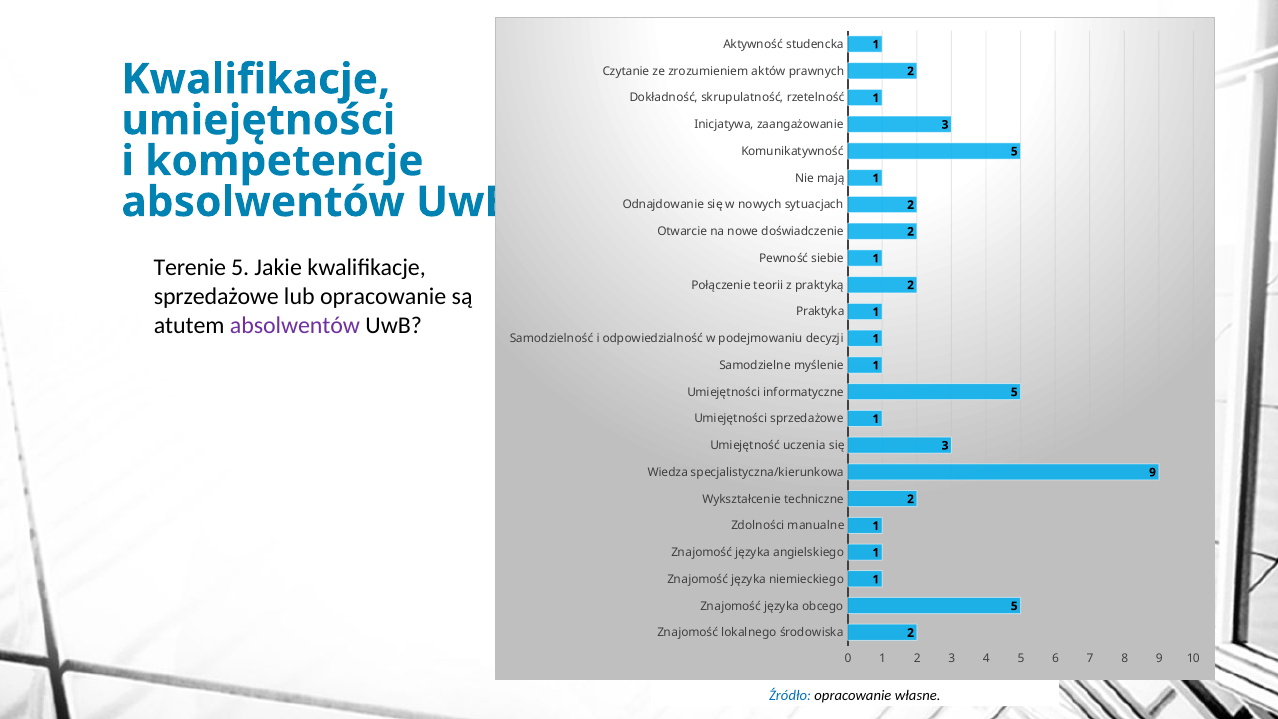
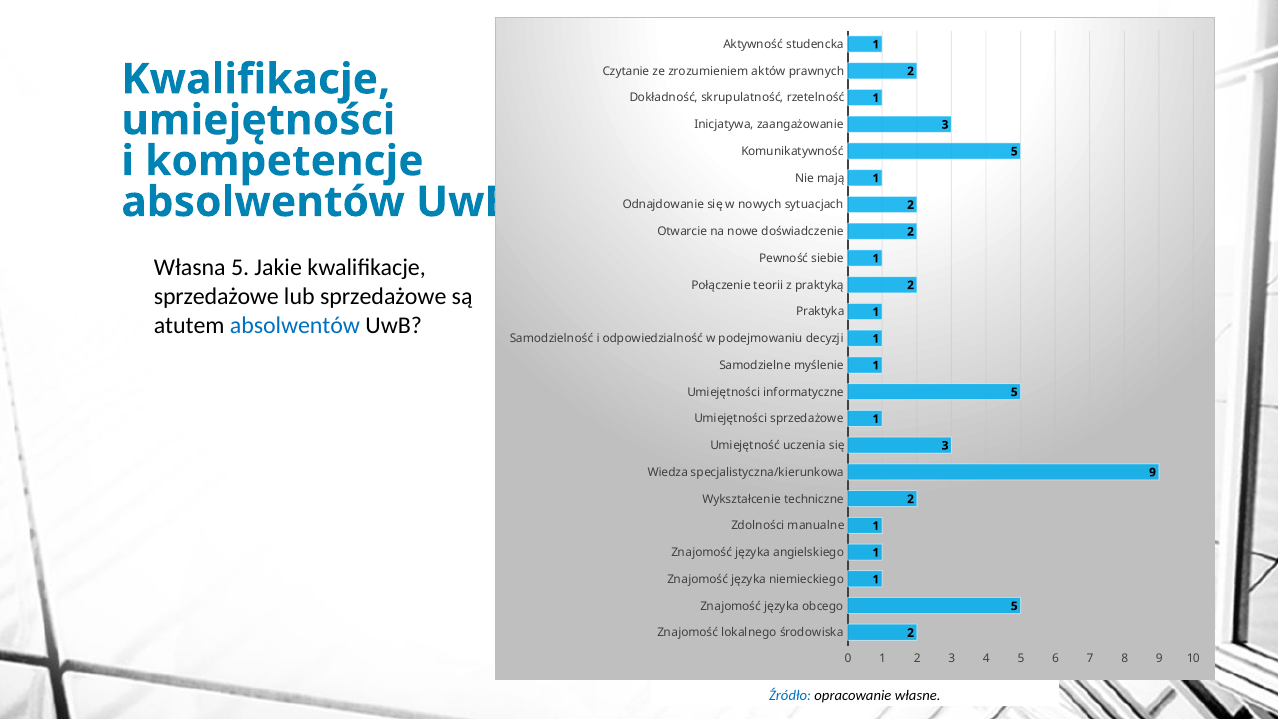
Terenie: Terenie -> Własna
lub opracowanie: opracowanie -> sprzedażowe
absolwentów at (295, 325) colour: purple -> blue
